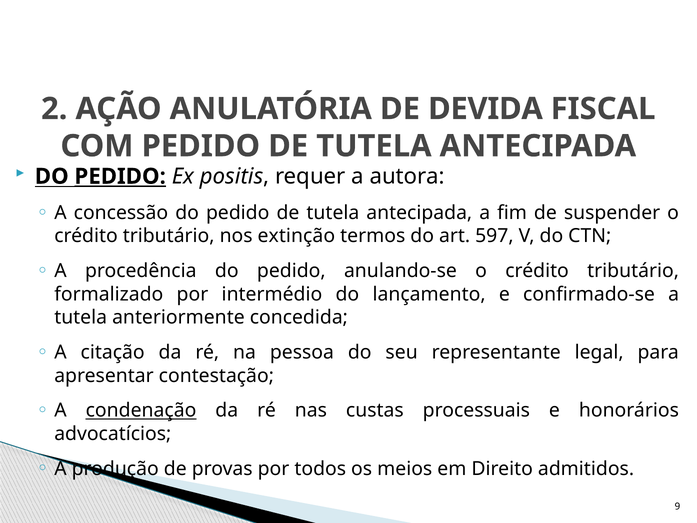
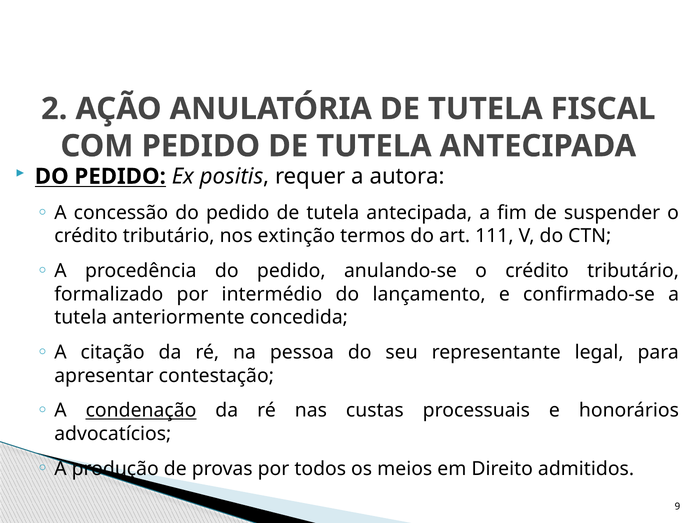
ANULATÓRIA DE DEVIDA: DEVIDA -> TUTELA
PEDIDO at (120, 176) underline: present -> none
597: 597 -> 111
